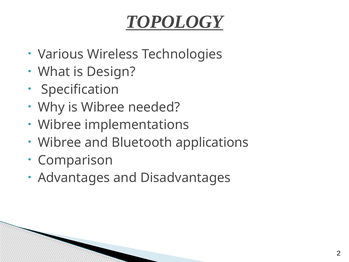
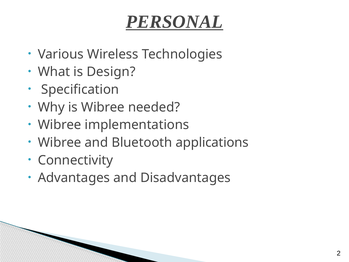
TOPOLOGY: TOPOLOGY -> PERSONAL
Comparison: Comparison -> Connectivity
